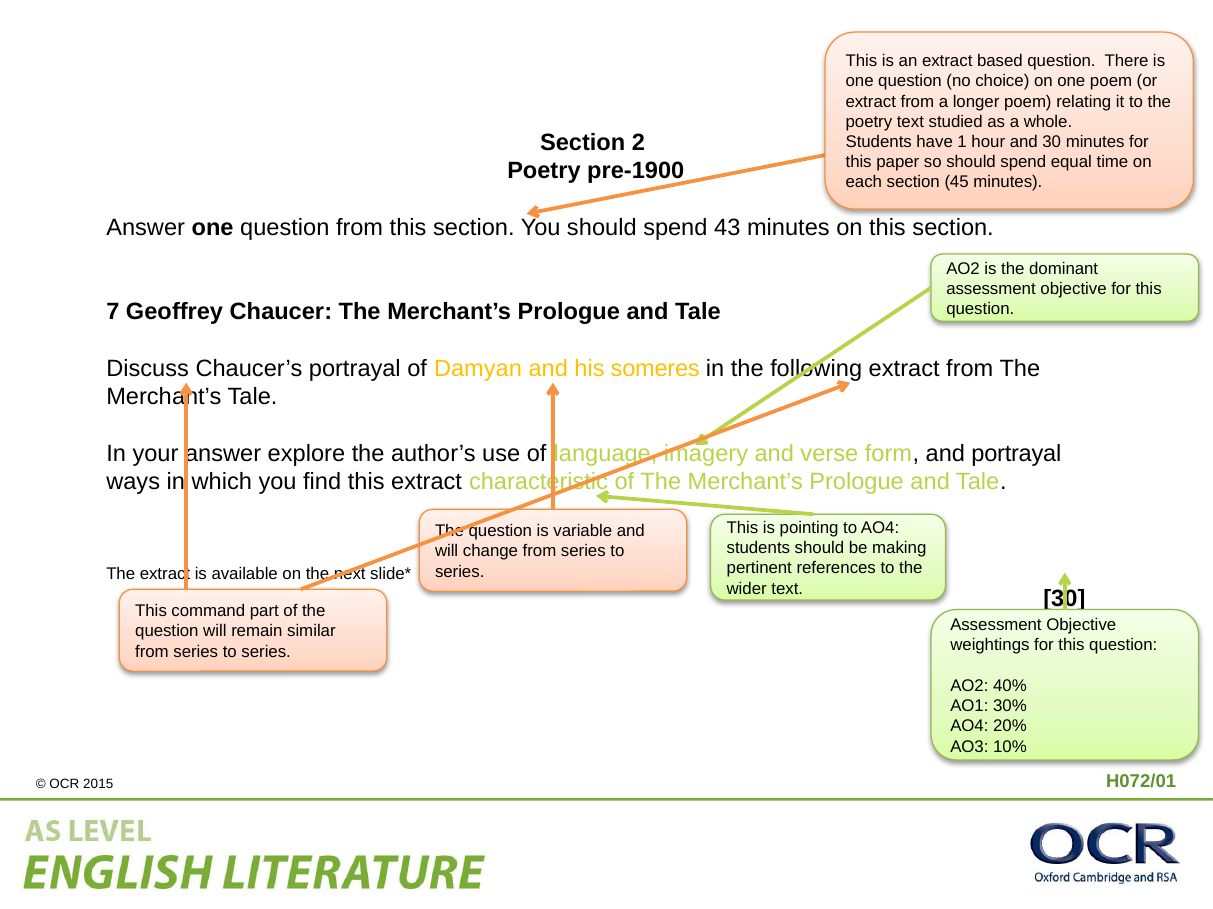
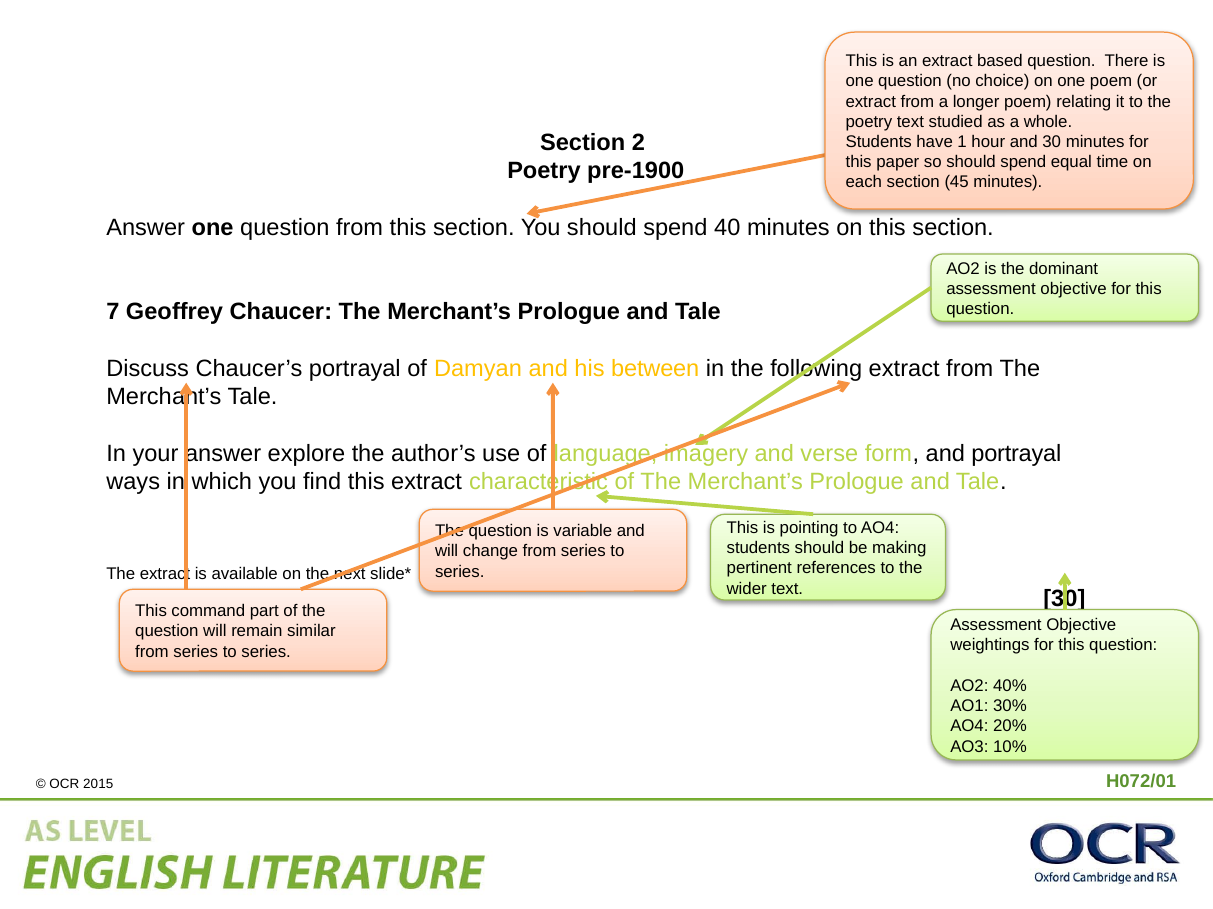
43: 43 -> 40
someres: someres -> between
